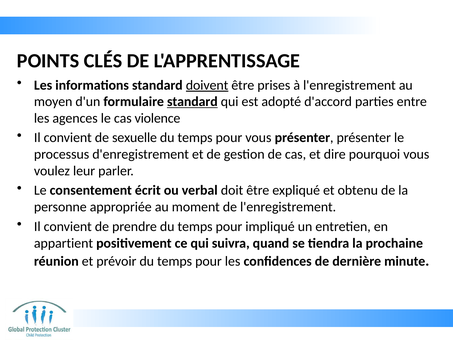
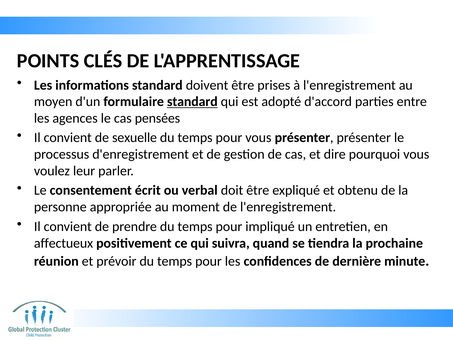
doivent underline: present -> none
violence: violence -> pensées
appartient: appartient -> affectueux
